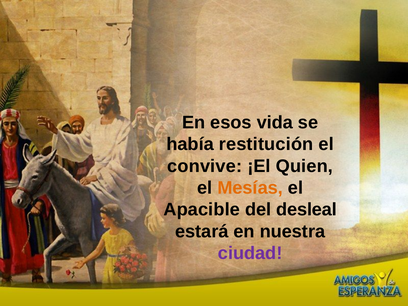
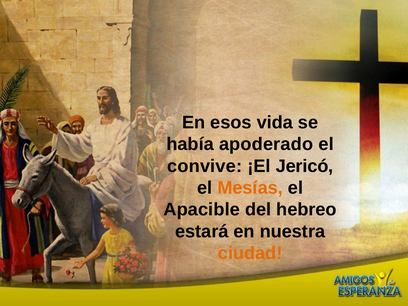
restitución: restitución -> apoderado
Quien: Quien -> Jericó
desleal: desleal -> hebreo
ciudad colour: purple -> orange
